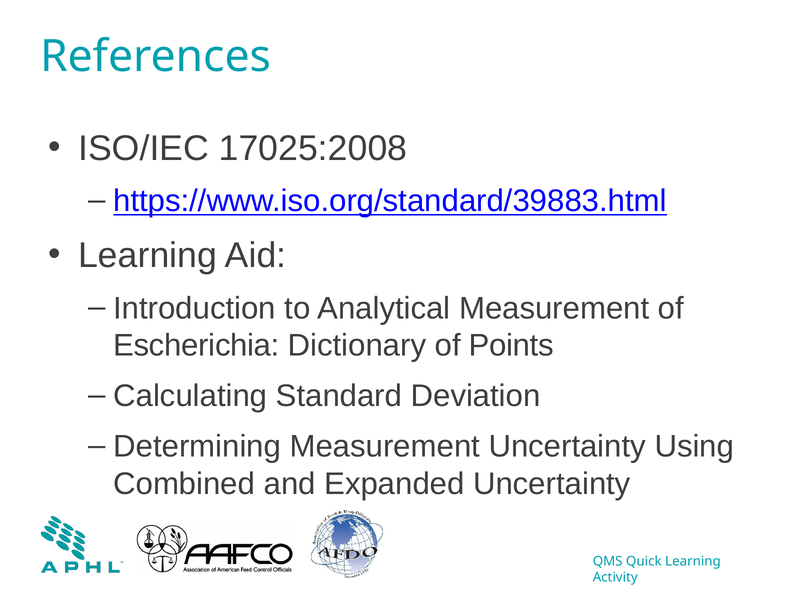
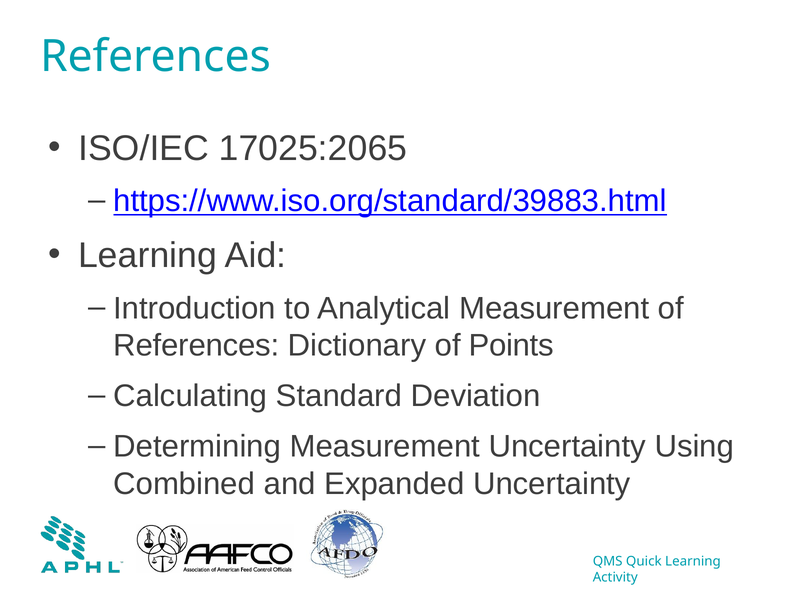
17025:2008: 17025:2008 -> 17025:2065
Escherichia at (196, 345): Escherichia -> References
